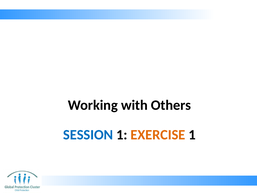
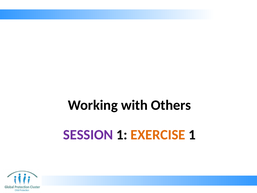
SESSION colour: blue -> purple
